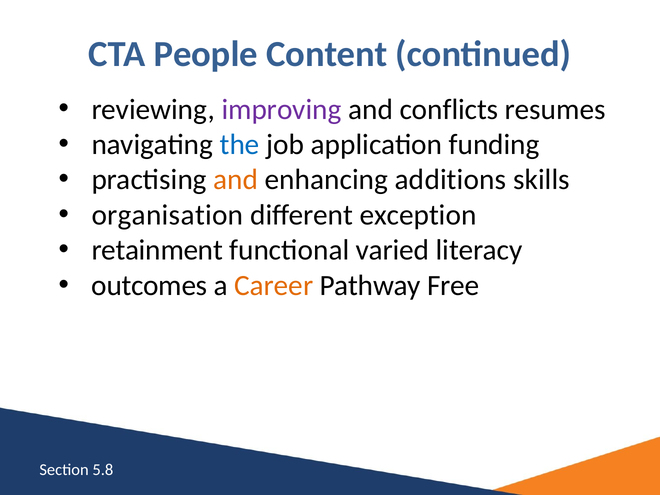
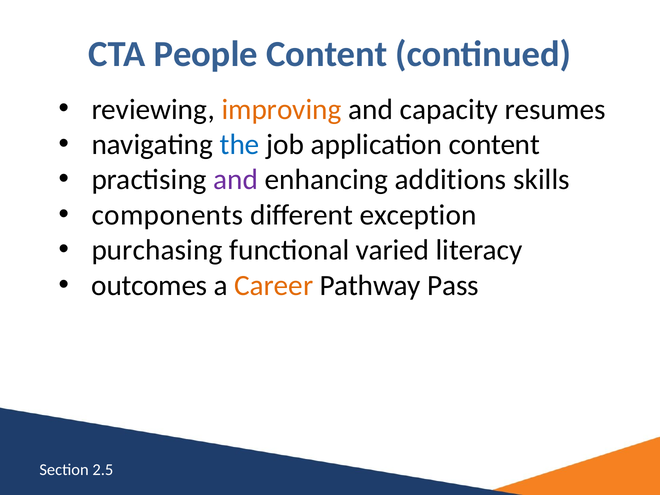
improving colour: purple -> orange
conflicts: conflicts -> capacity
application funding: funding -> content
and at (236, 180) colour: orange -> purple
organisation: organisation -> components
retainment: retainment -> purchasing
Free: Free -> Pass
5.8: 5.8 -> 2.5
